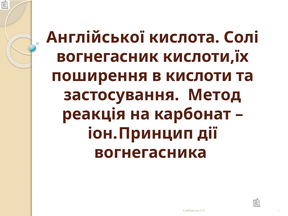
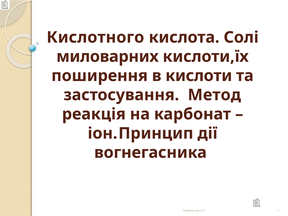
Англійської: Англійської -> Кислотного
вогнегасник: вогнегасник -> миловарних
